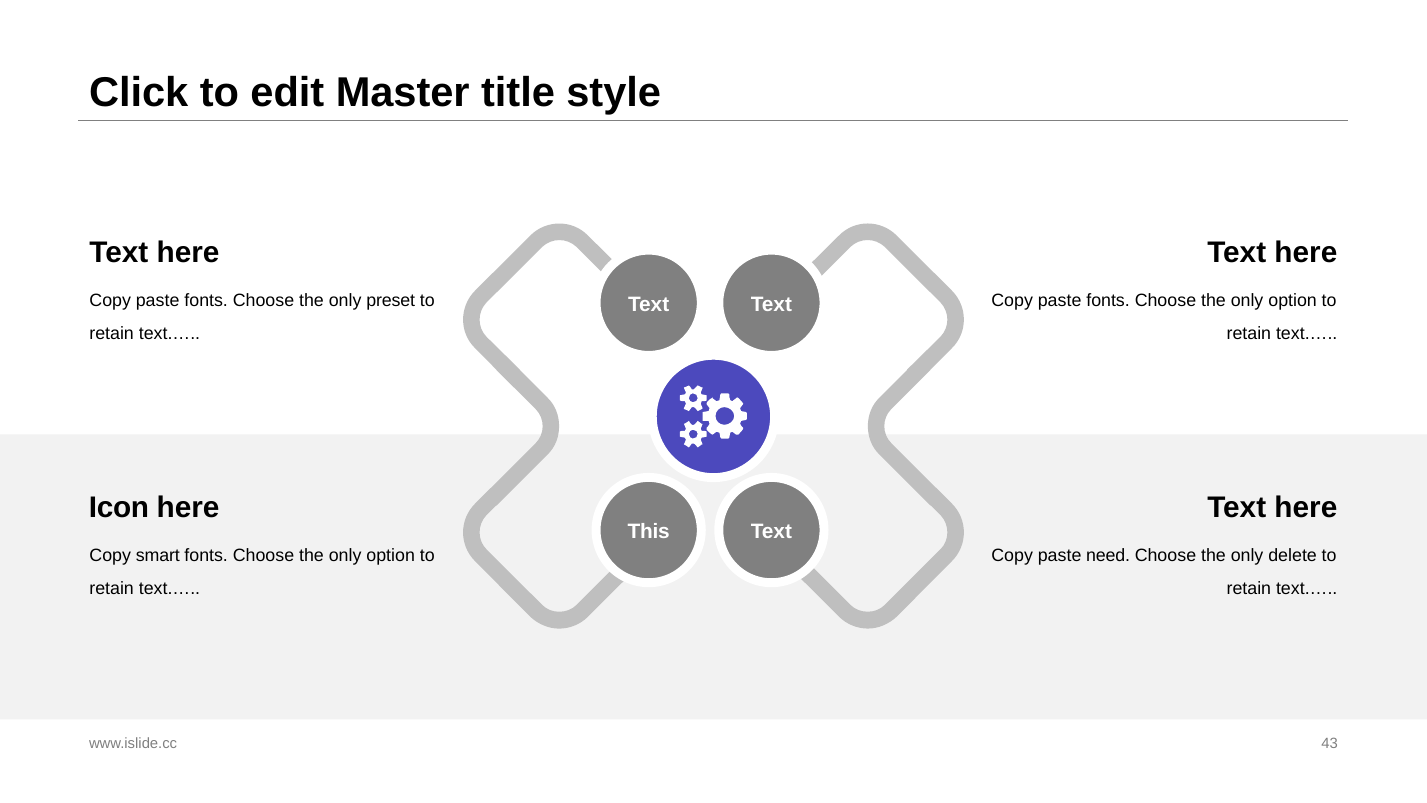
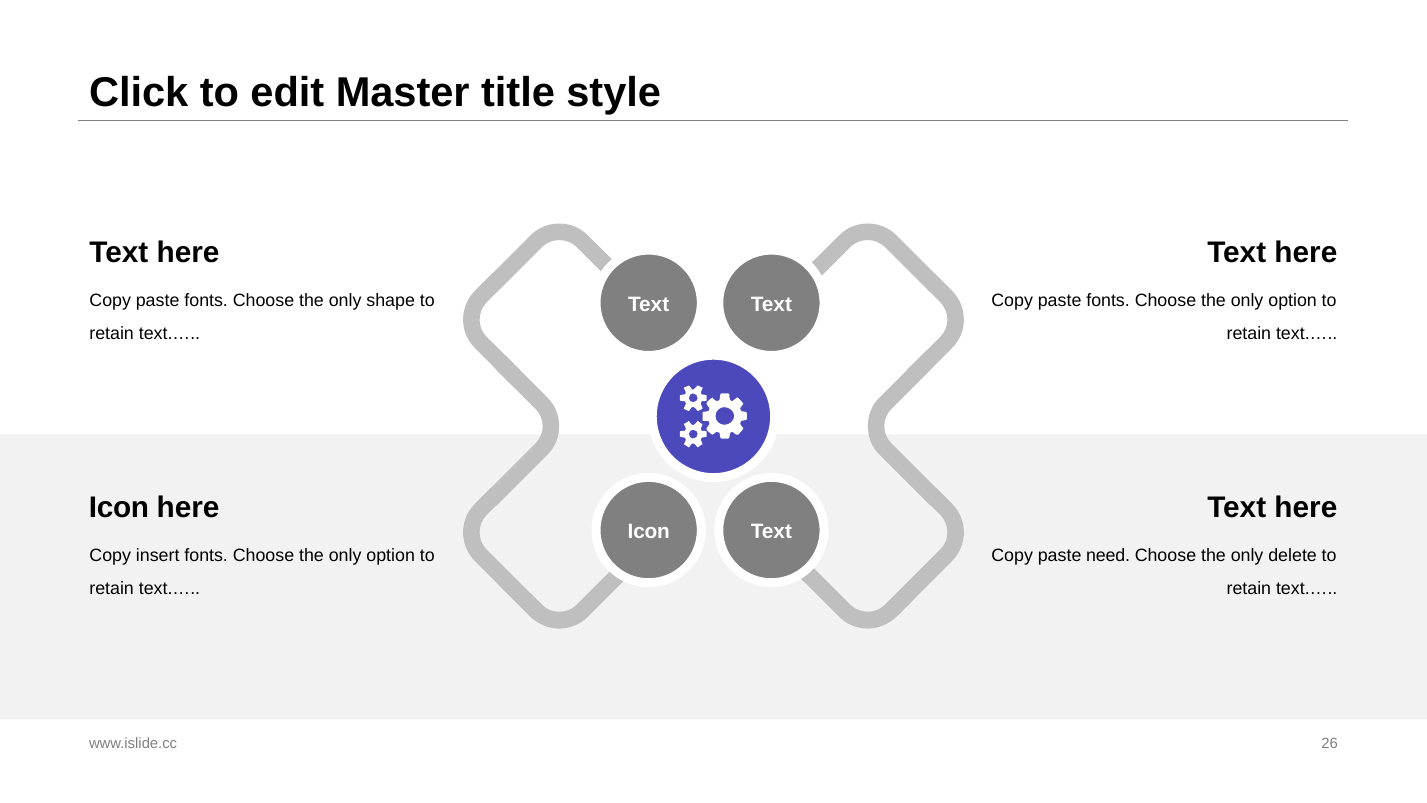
preset: preset -> shape
This at (649, 531): This -> Icon
smart: smart -> insert
43: 43 -> 26
